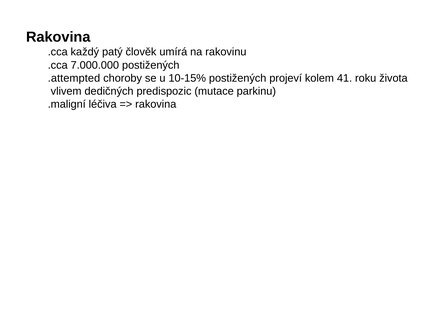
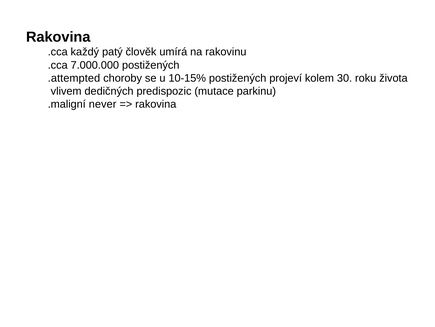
41: 41 -> 30
léčiva: léčiva -> never
